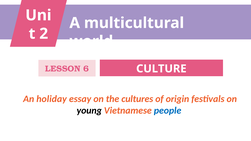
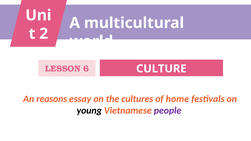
holiday: holiday -> reasons
origin: origin -> home
people colour: blue -> purple
